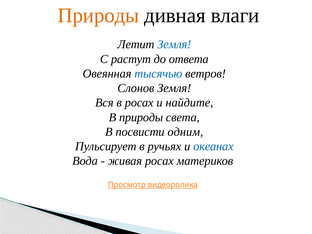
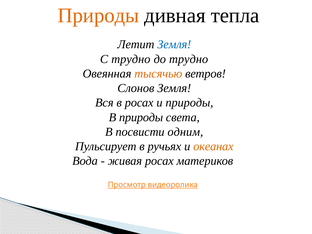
влаги: влаги -> тепла
С растут: растут -> трудно
до ответа: ответа -> трудно
тысячью colour: blue -> orange
и найдите: найдите -> природы
океанах colour: blue -> orange
